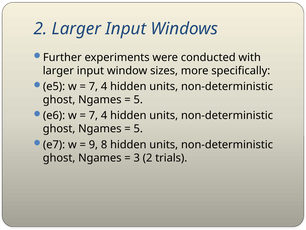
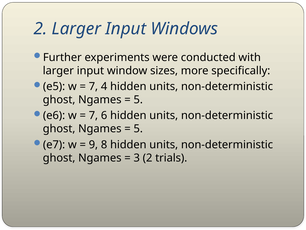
4 at (104, 115): 4 -> 6
